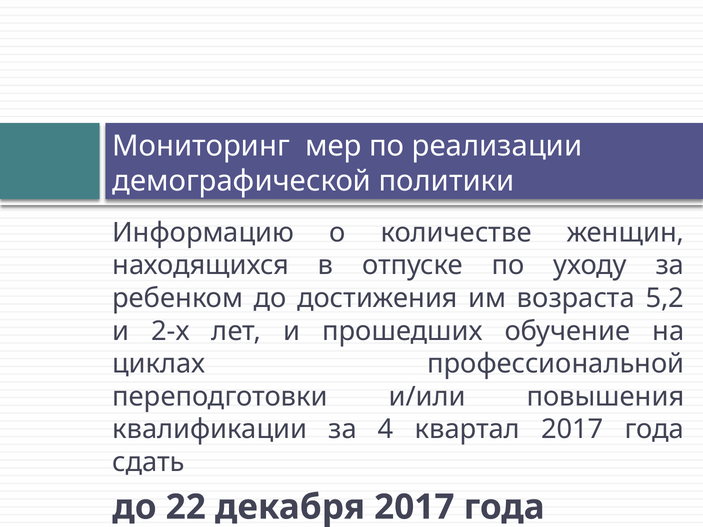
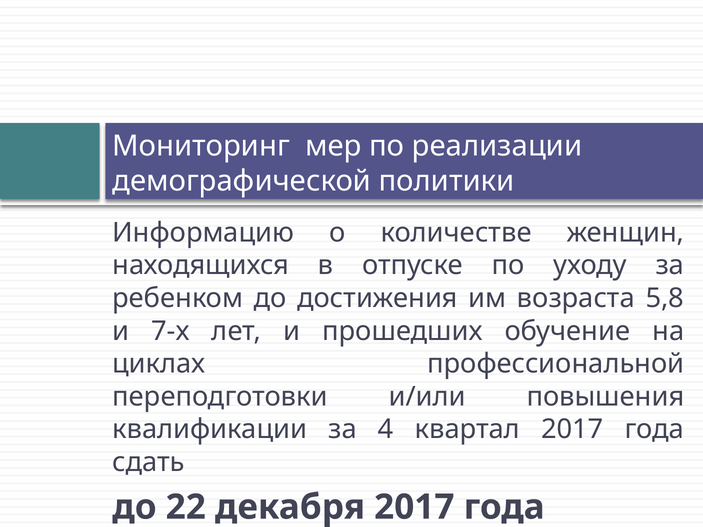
5,2: 5,2 -> 5,8
2-х: 2-х -> 7-х
